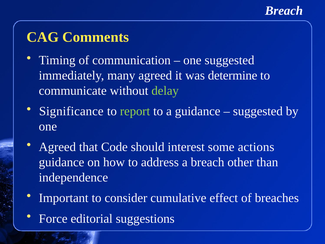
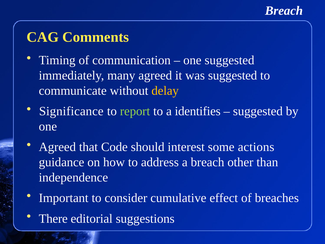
was determine: determine -> suggested
delay colour: light green -> yellow
a guidance: guidance -> identifies
Force: Force -> There
